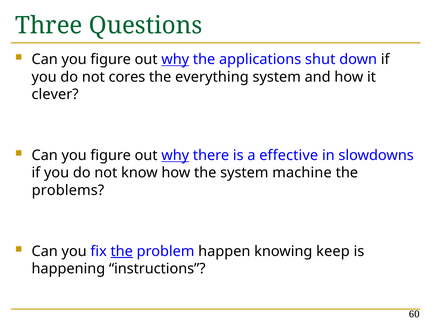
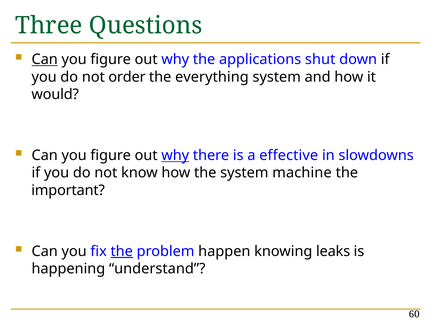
Can at (45, 59) underline: none -> present
why at (175, 59) underline: present -> none
cores: cores -> order
clever: clever -> would
problems: problems -> important
keep: keep -> leaks
instructions: instructions -> understand
